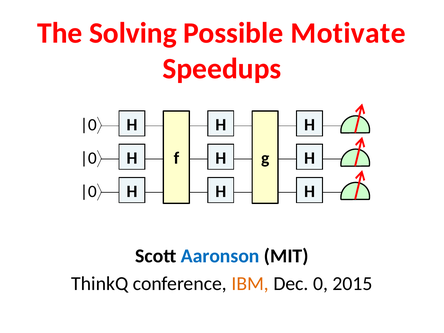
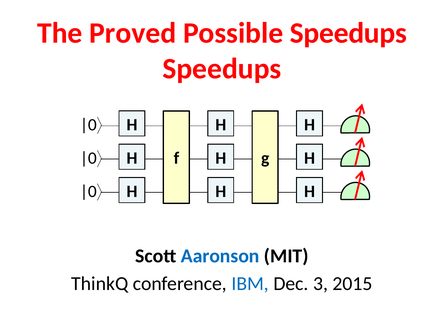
Solving: Solving -> Proved
Possible Motivate: Motivate -> Speedups
IBM colour: orange -> blue
0: 0 -> 3
